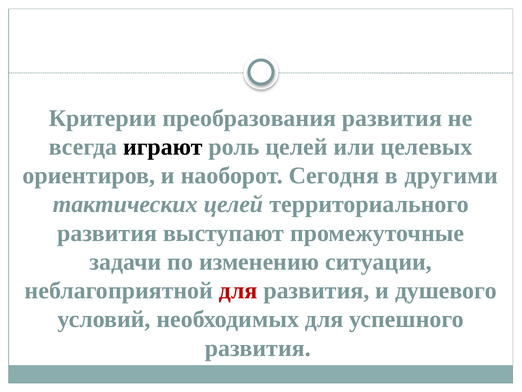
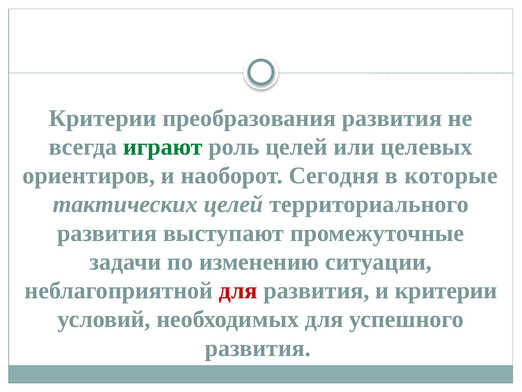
играют colour: black -> green
другими: другими -> которые
и душевого: душевого -> критерии
